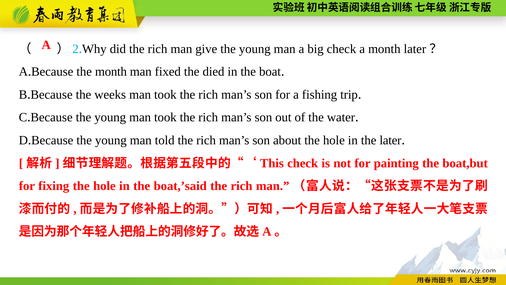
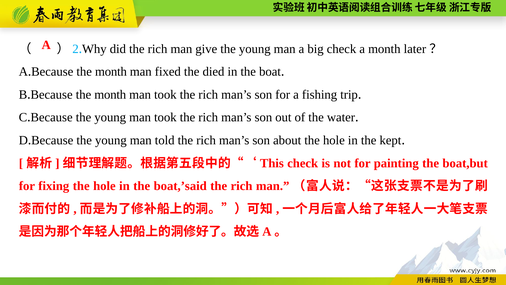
weeks at (110, 94): weeks -> month
the later: later -> kept
